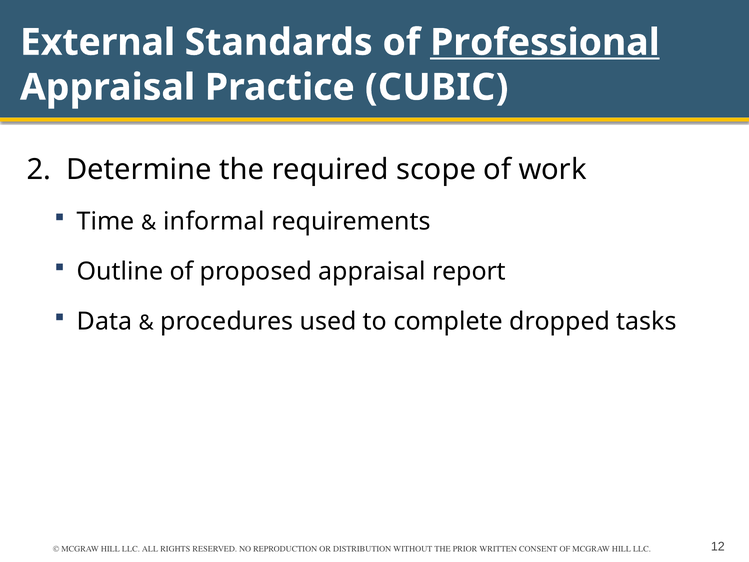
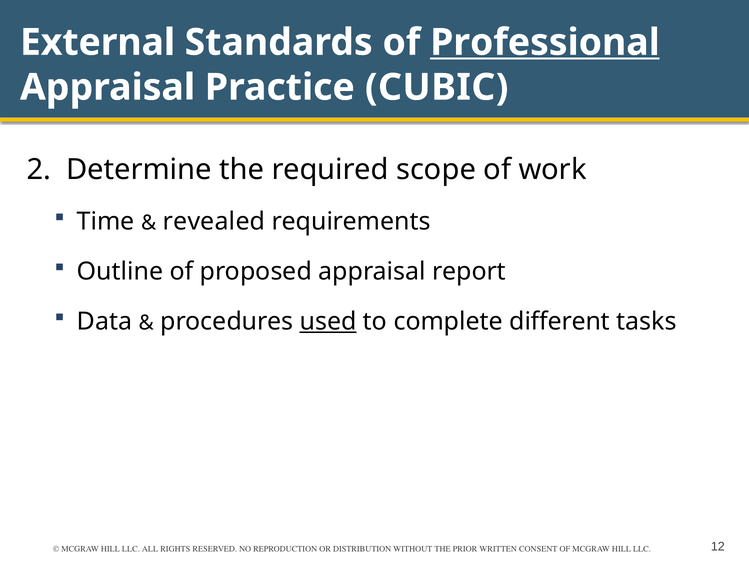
informal: informal -> revealed
used underline: none -> present
dropped: dropped -> different
